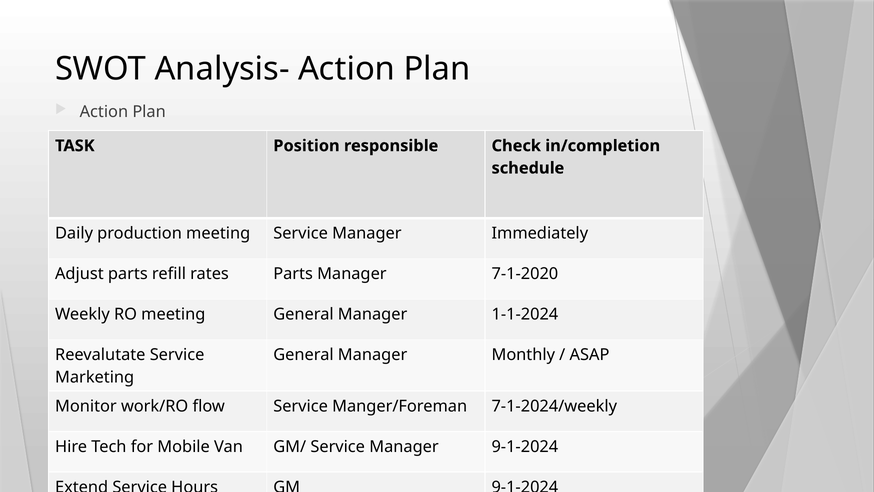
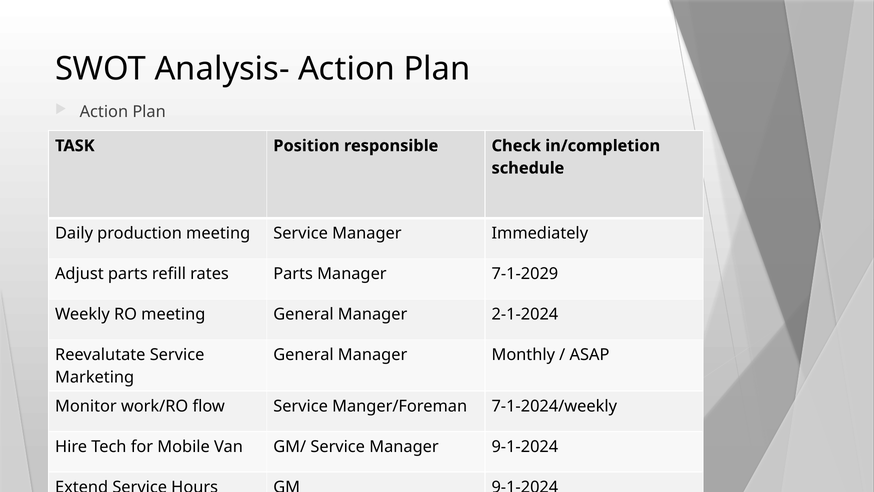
7-1-2020: 7-1-2020 -> 7-1-2029
1-1-2024: 1-1-2024 -> 2-1-2024
